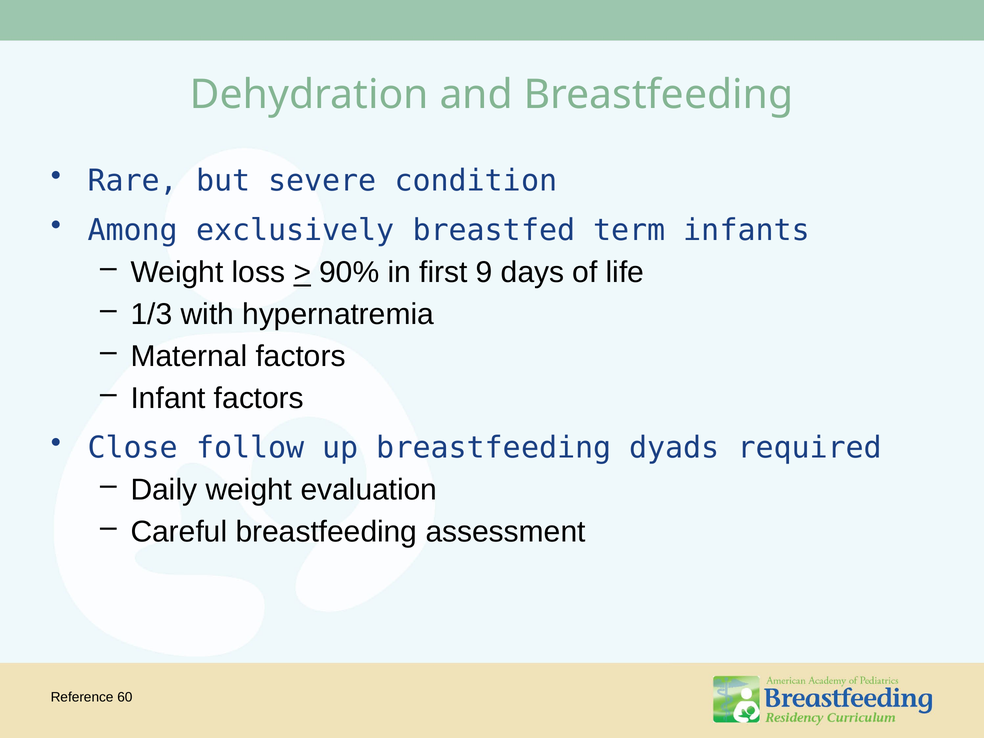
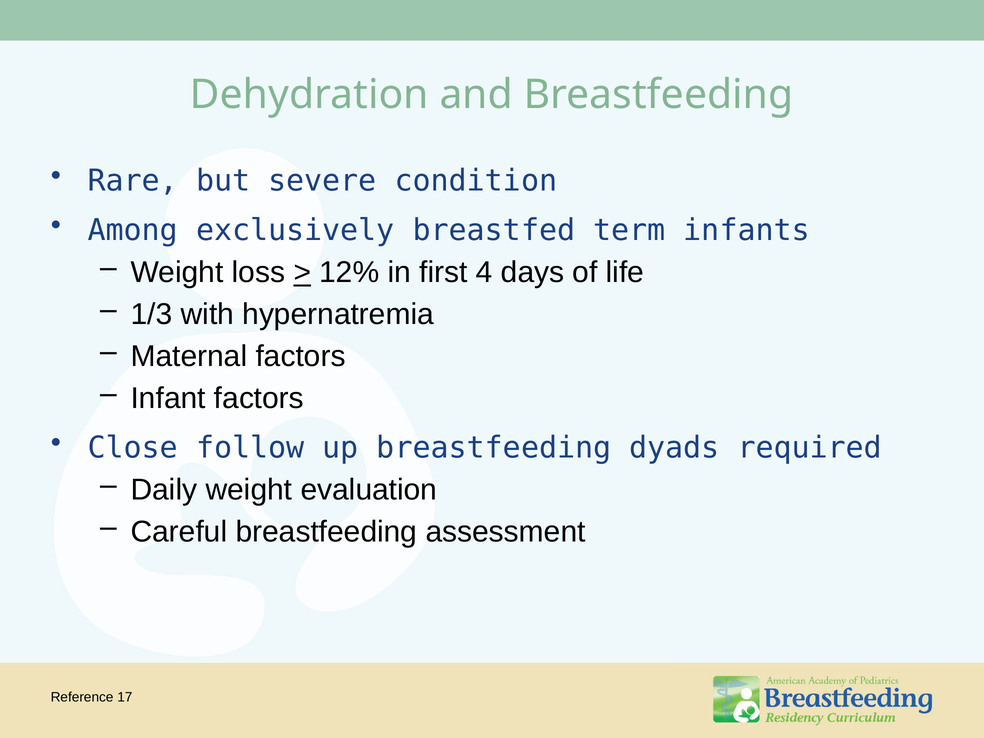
90%: 90% -> 12%
9: 9 -> 4
60: 60 -> 17
